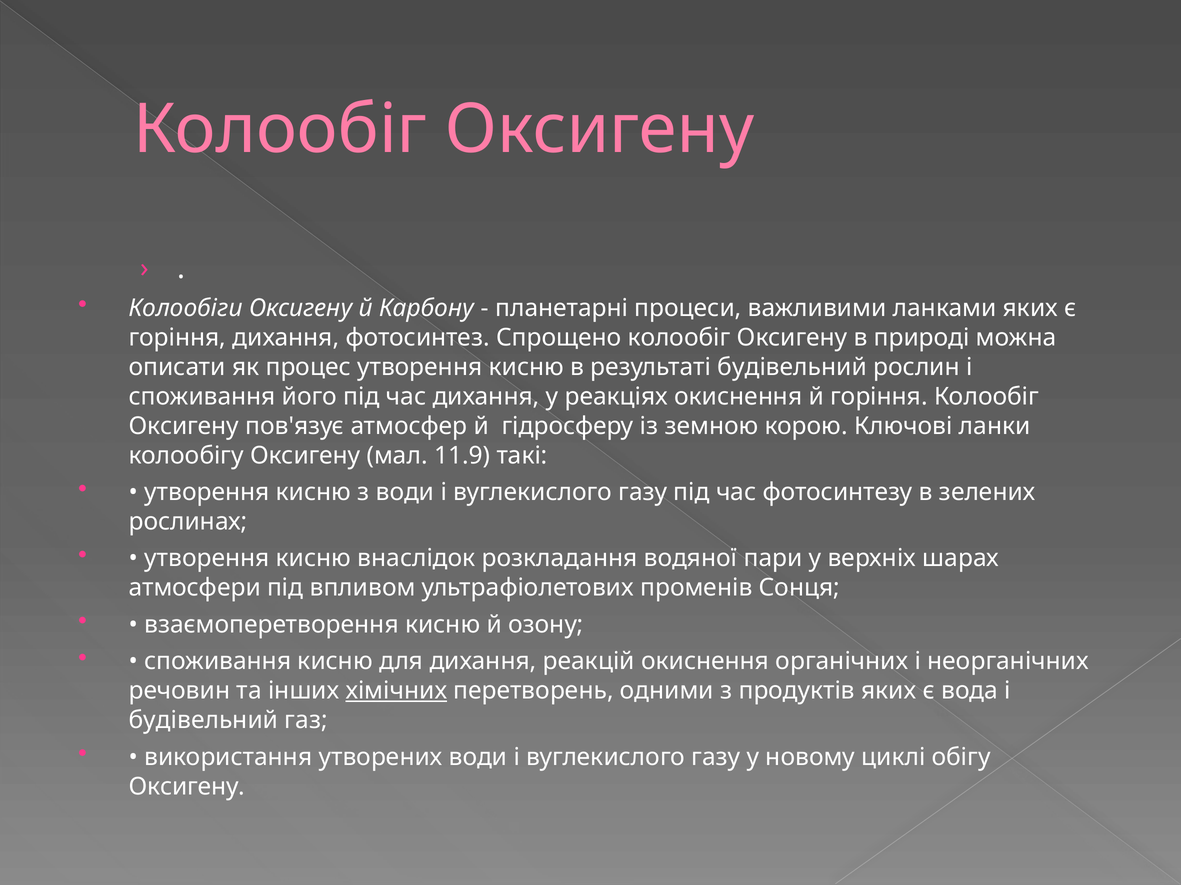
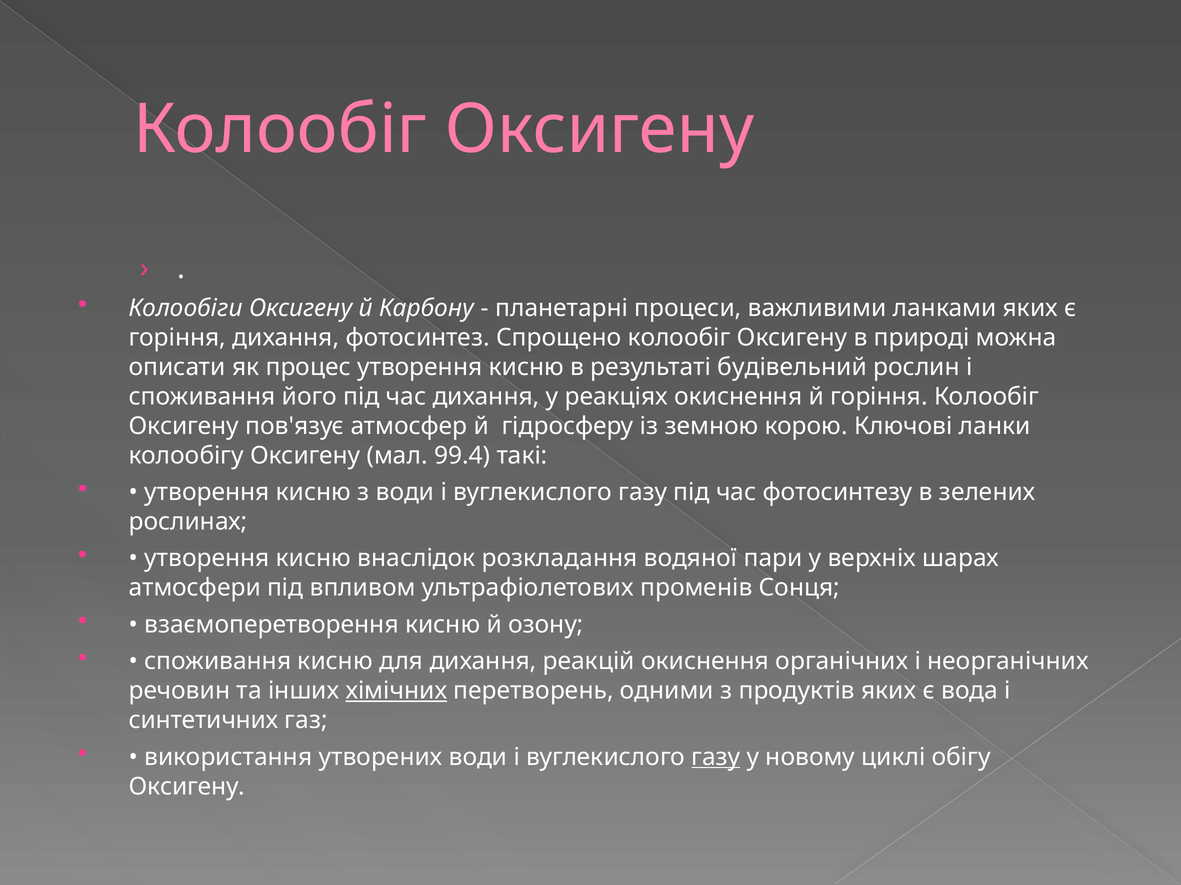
11.9: 11.9 -> 99.4
будівельний at (203, 721): будівельний -> синтетичних
газу at (716, 758) underline: none -> present
